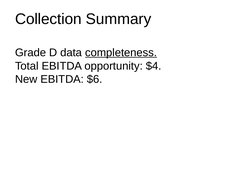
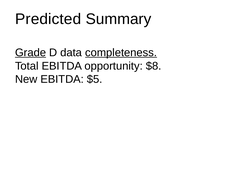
Collection: Collection -> Predicted
Grade underline: none -> present
$4: $4 -> $8
$6: $6 -> $5
